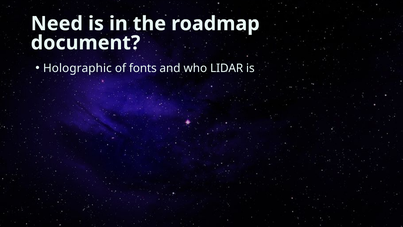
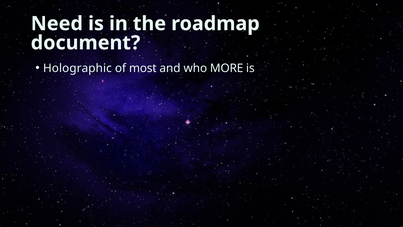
fonts: fonts -> most
LIDAR: LIDAR -> MORE
